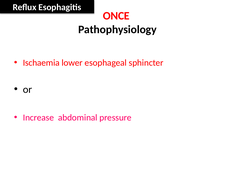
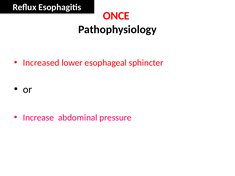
Ischaemia: Ischaemia -> Increased
